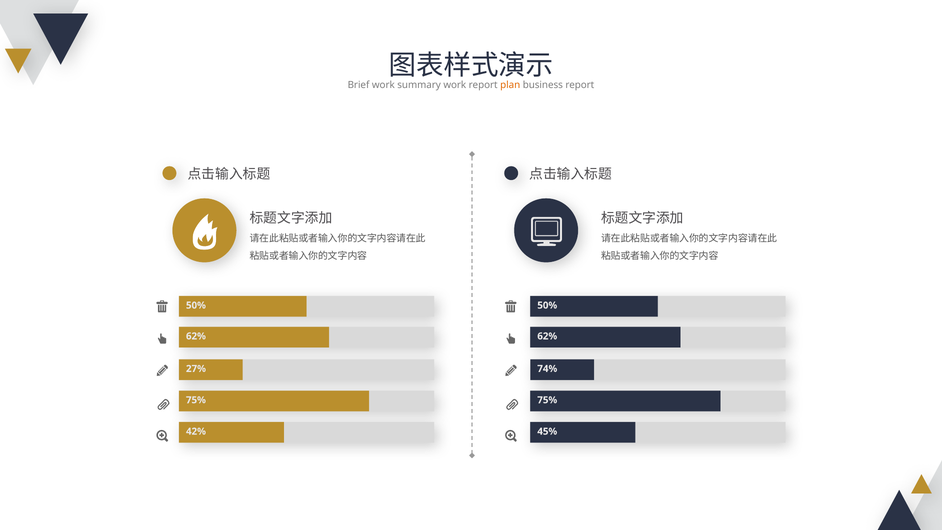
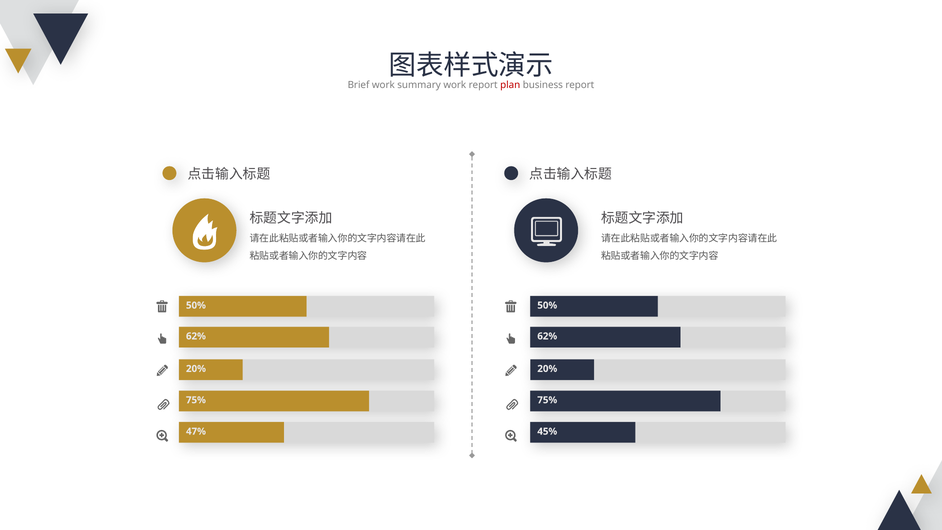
plan colour: orange -> red
27% at (196, 369): 27% -> 20%
74% at (547, 369): 74% -> 20%
42%: 42% -> 47%
